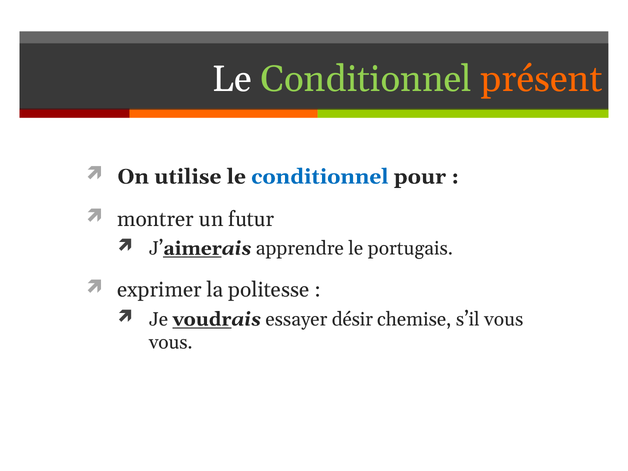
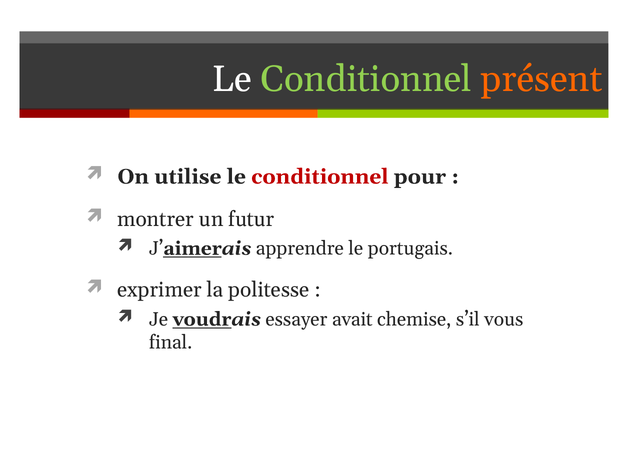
conditionnel at (320, 177) colour: blue -> red
désir: désir -> avait
vous at (171, 342): vous -> final
